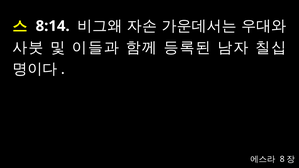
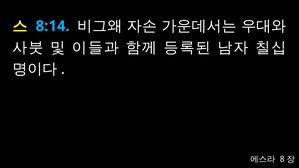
8:14 colour: white -> light blue
